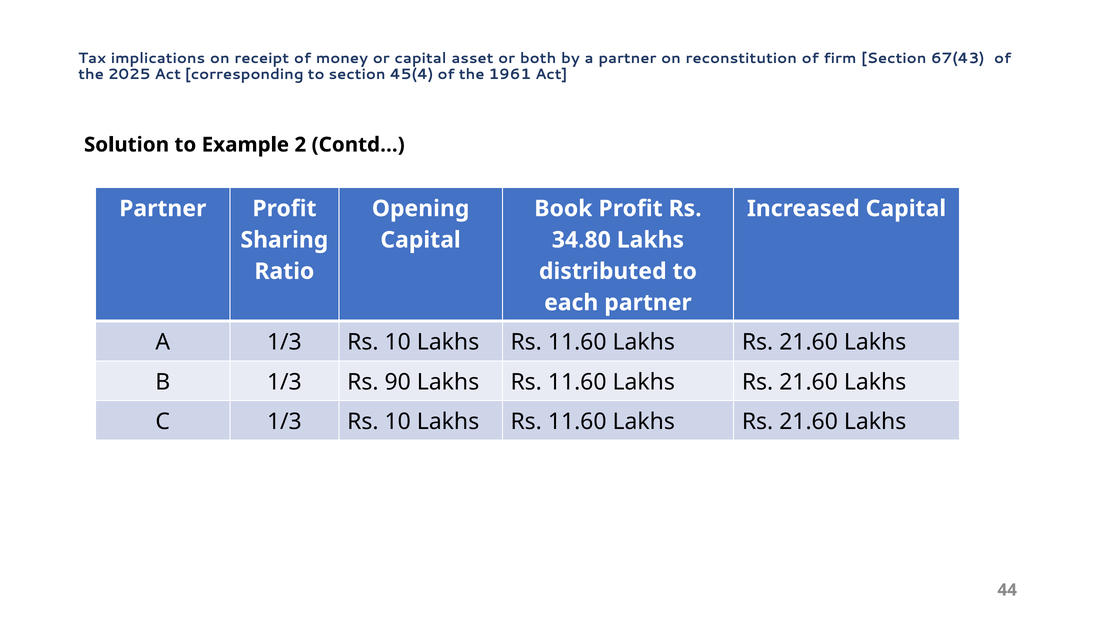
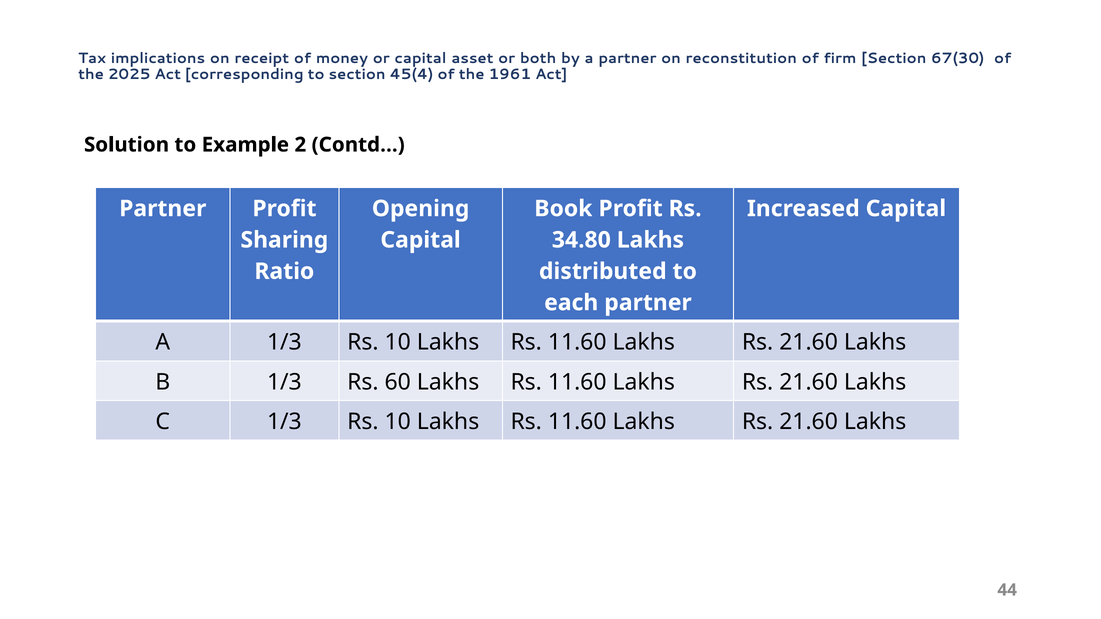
67(43: 67(43 -> 67(30
90: 90 -> 60
